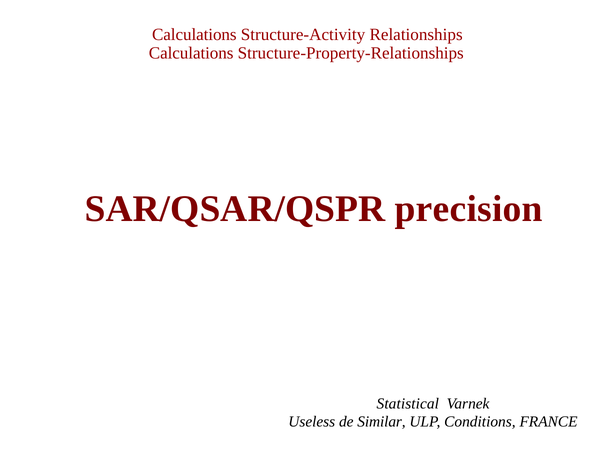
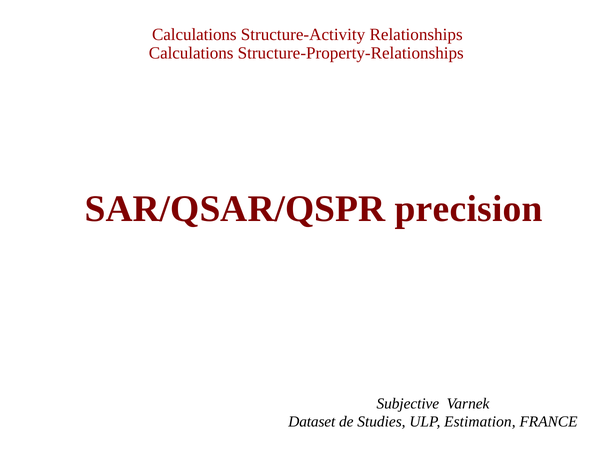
Statistical: Statistical -> Subjective
Useless: Useless -> Dataset
Similar: Similar -> Studies
Conditions: Conditions -> Estimation
